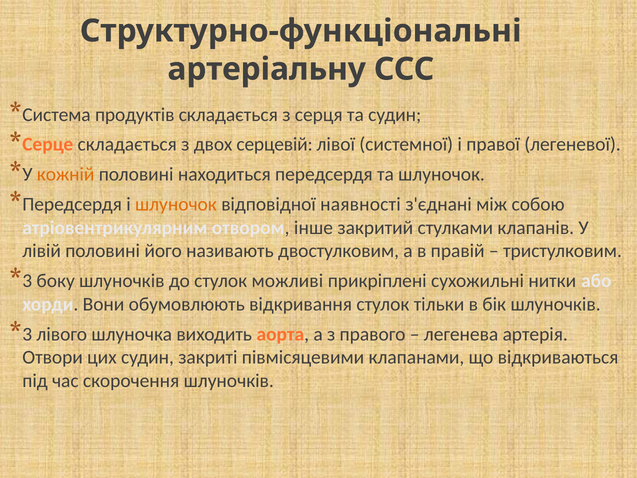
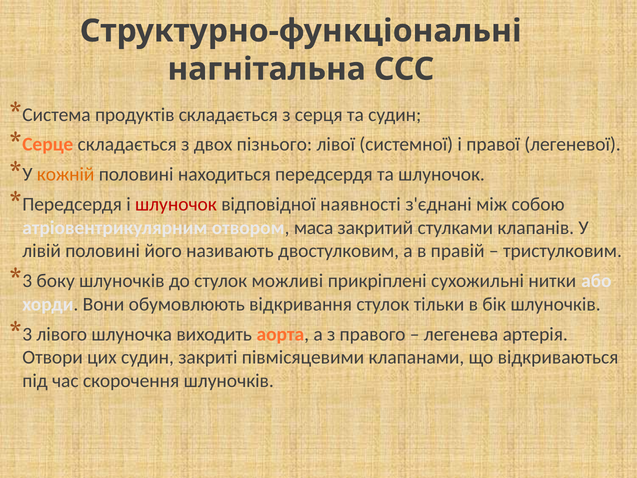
артеріальну: артеріальну -> нагнітальна
серцевій: серцевій -> пізнього
шлуночок at (176, 204) colour: orange -> red
інше: інше -> маса
